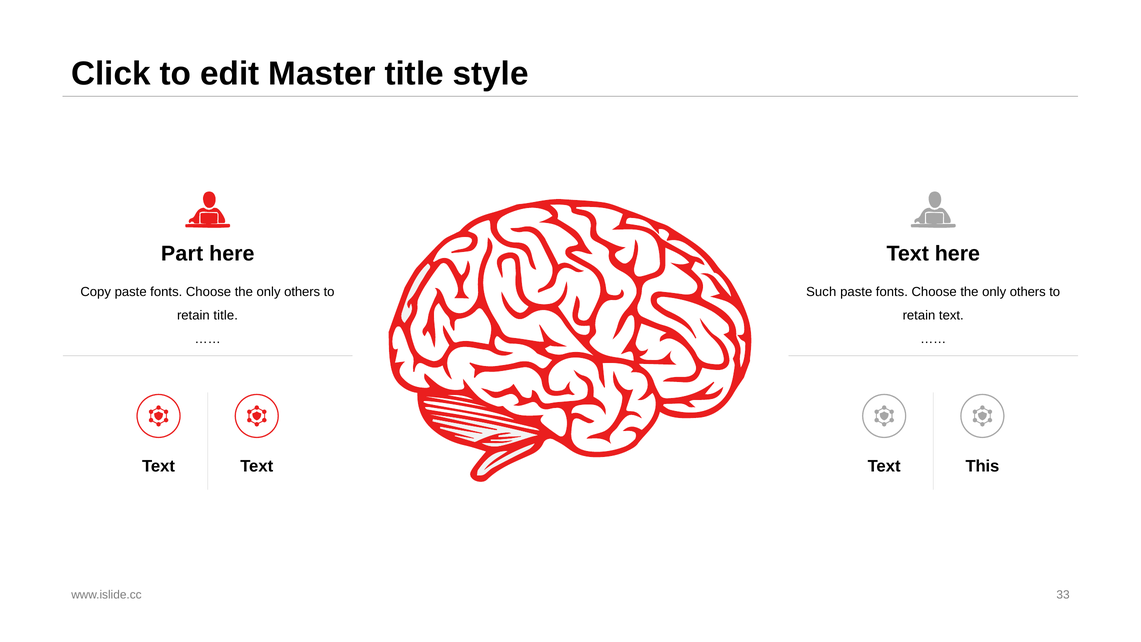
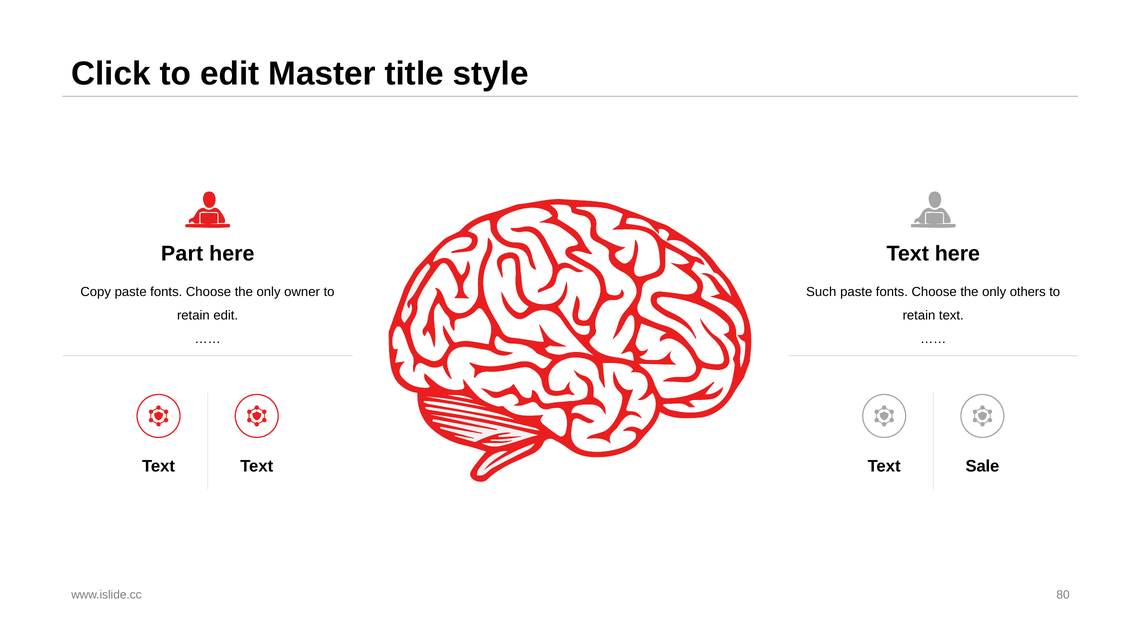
others at (302, 292): others -> owner
retain title: title -> edit
This: This -> Sale
33: 33 -> 80
